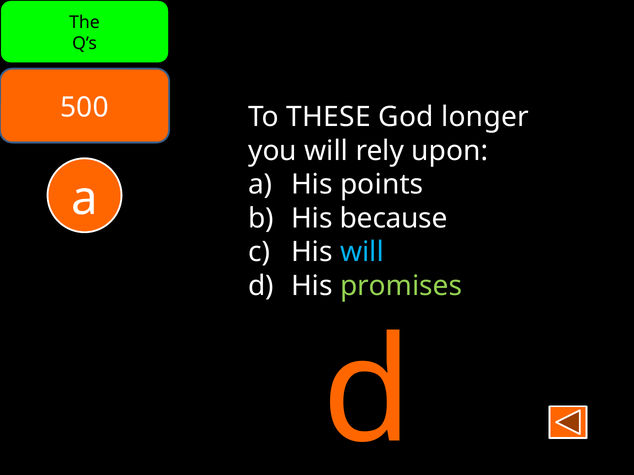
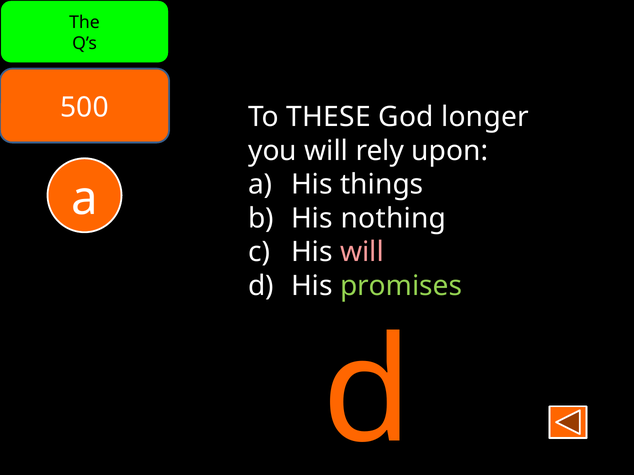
points: points -> things
because: because -> nothing
will at (362, 252) colour: light blue -> pink
